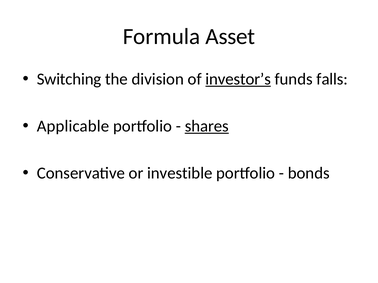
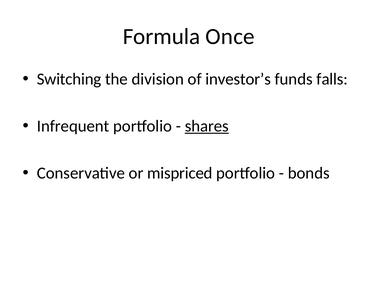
Asset: Asset -> Once
investor’s underline: present -> none
Applicable: Applicable -> Infrequent
investible: investible -> mispriced
